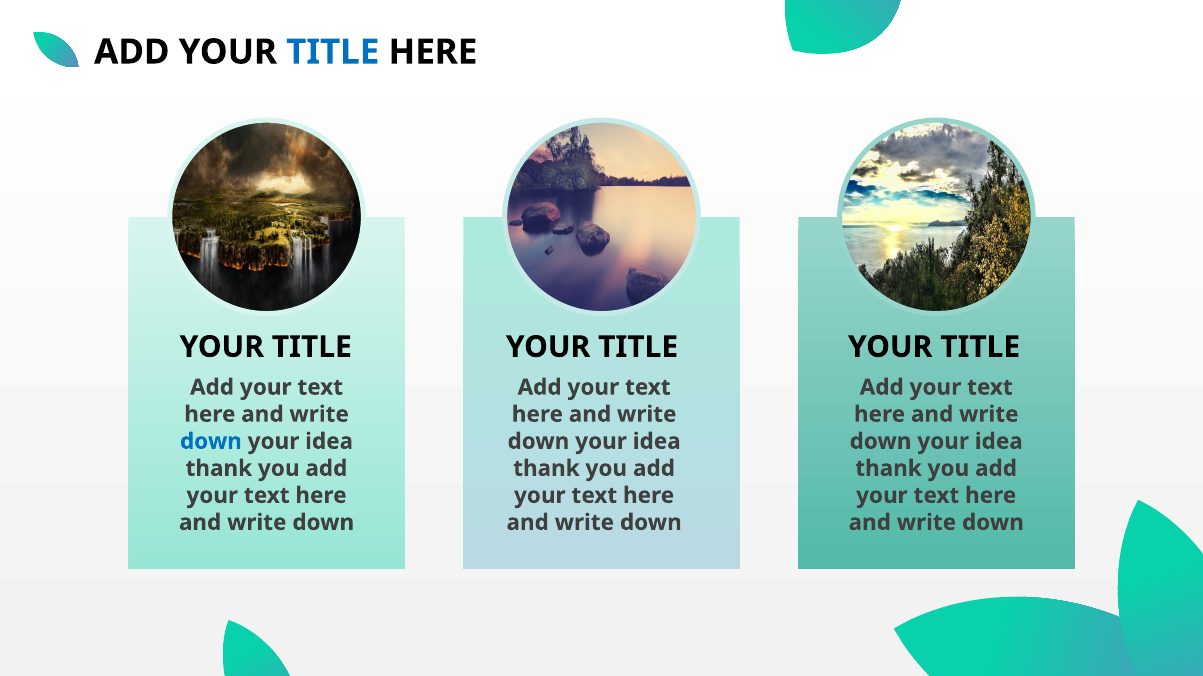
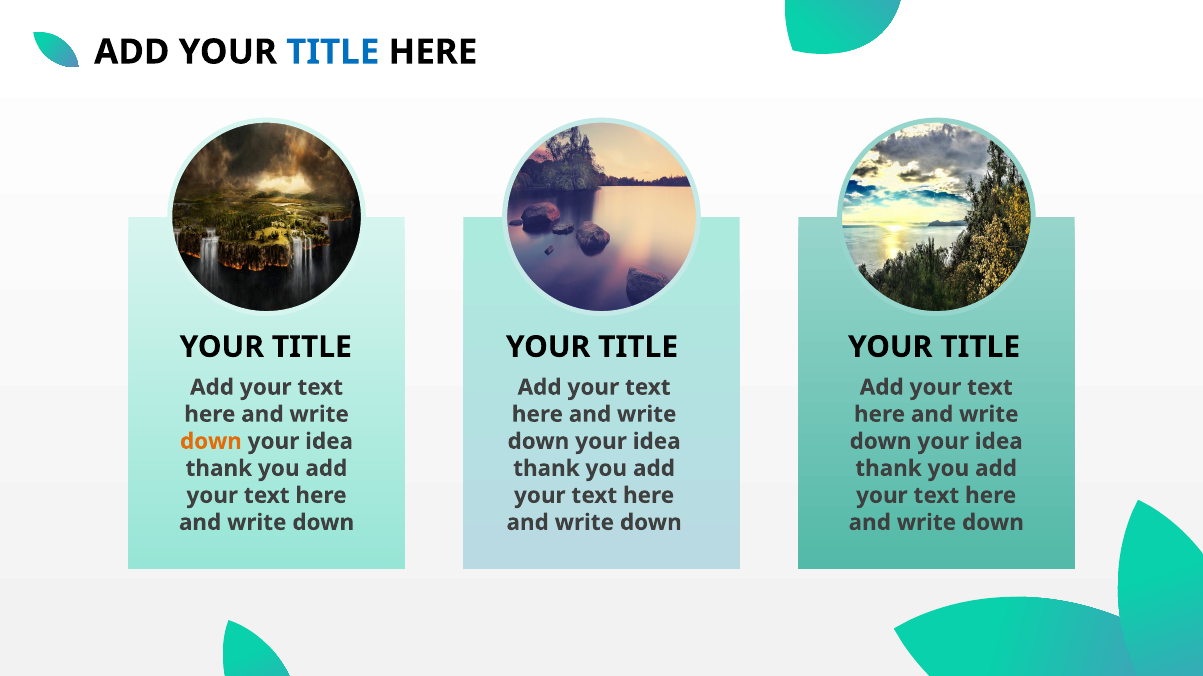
down at (211, 442) colour: blue -> orange
